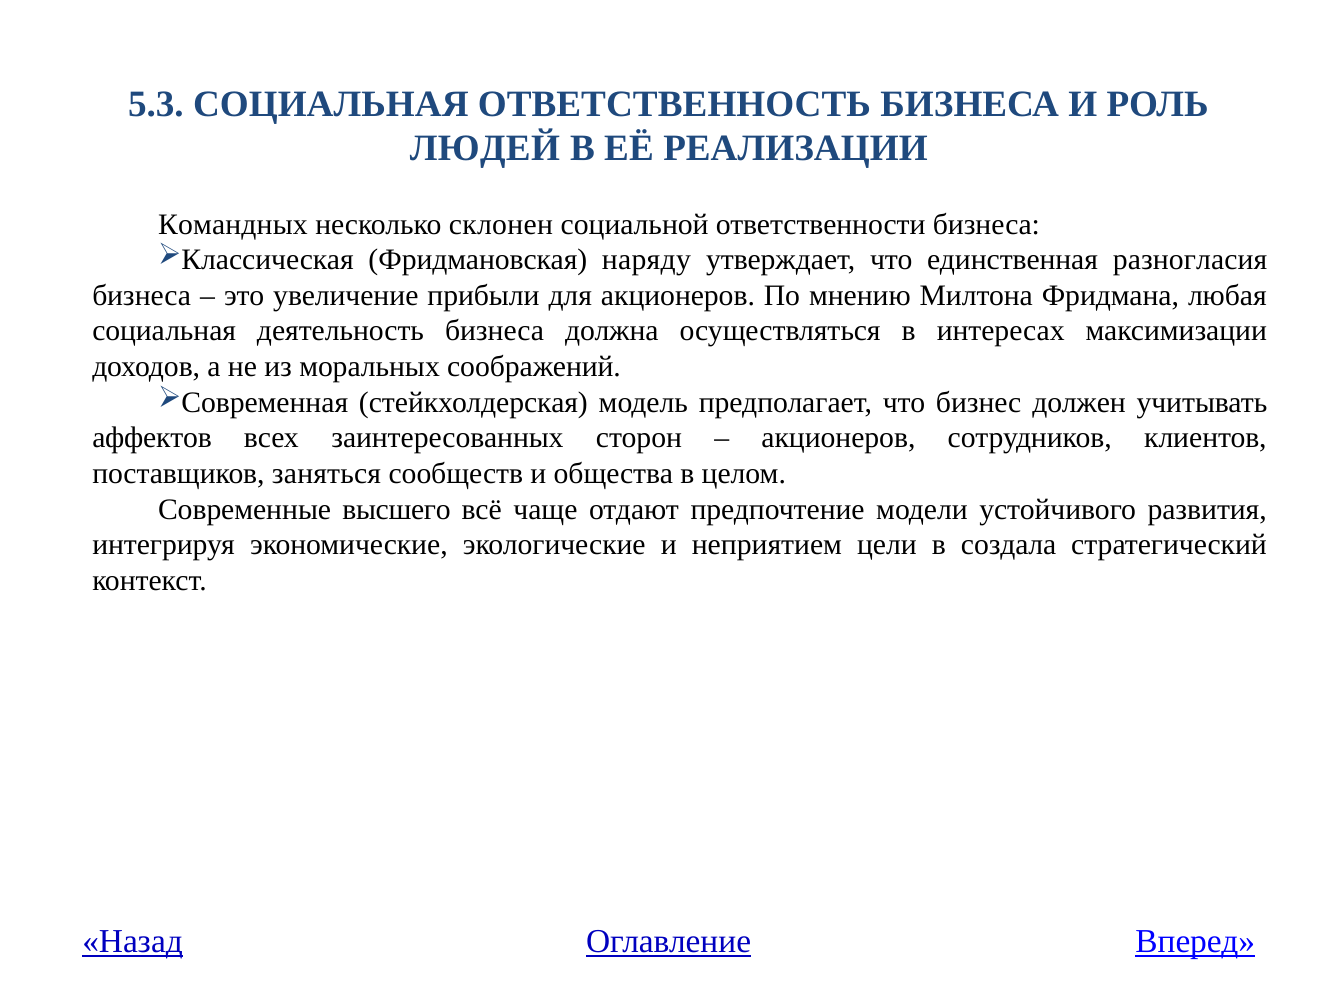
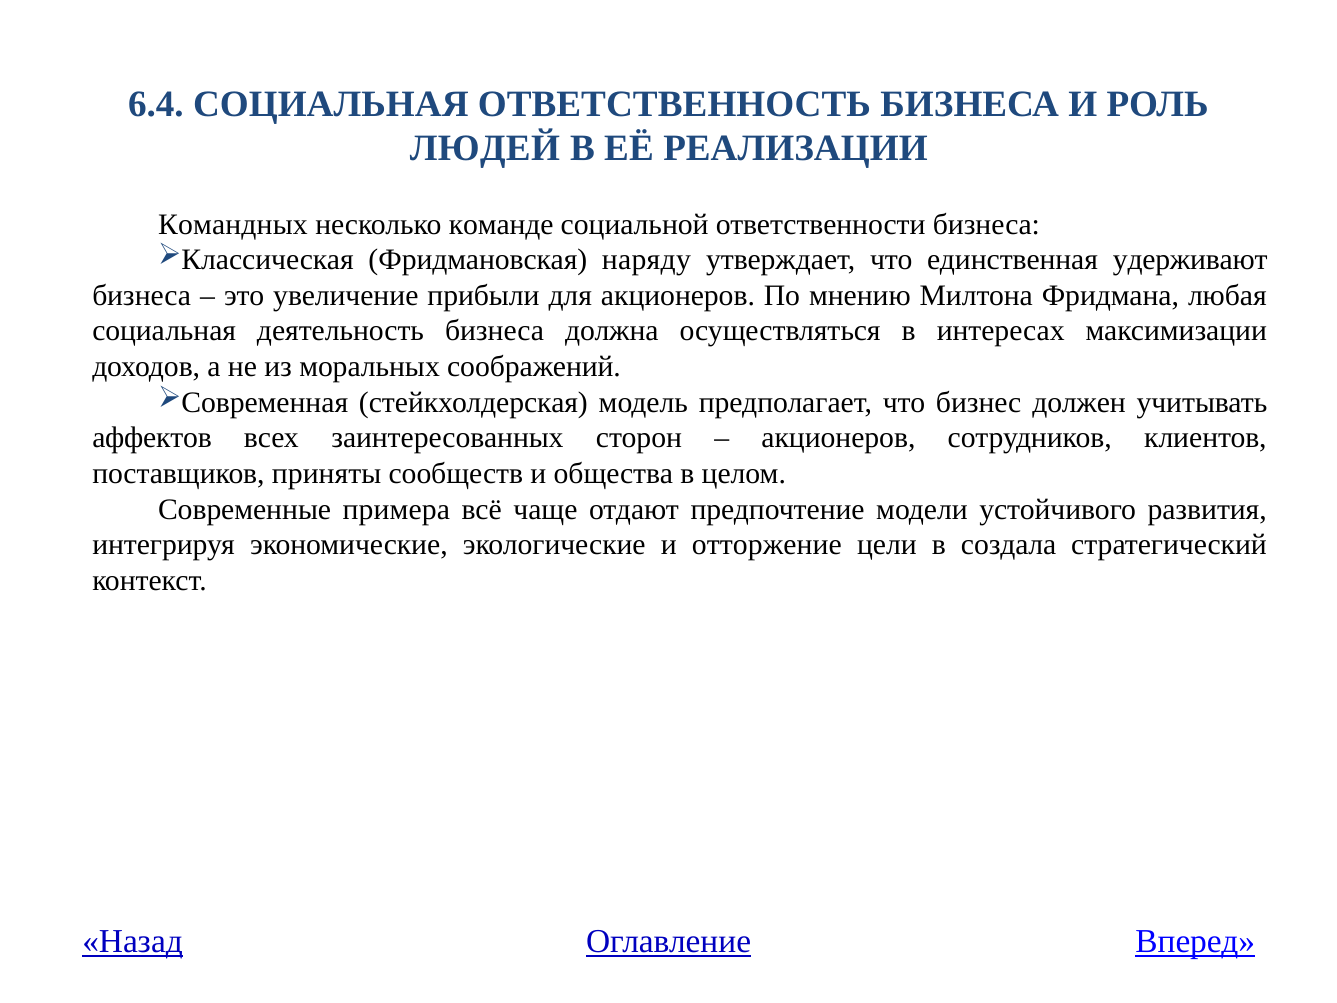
5.3: 5.3 -> 6.4
склонен: склонен -> команде
разногласия: разногласия -> удерживают
заняться: заняться -> приняты
высшего: высшего -> примера
неприятием: неприятием -> отторжение
